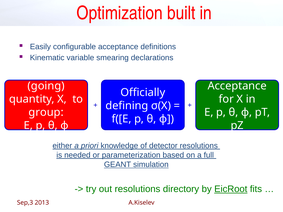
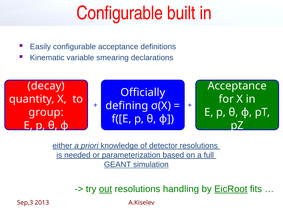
Optimization at (120, 13): Optimization -> Configurable
going: going -> decay
out underline: none -> present
directory: directory -> handling
